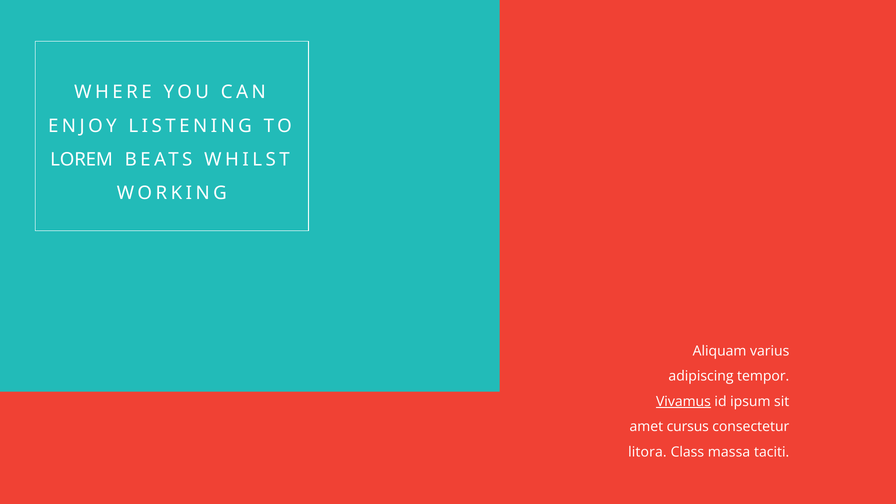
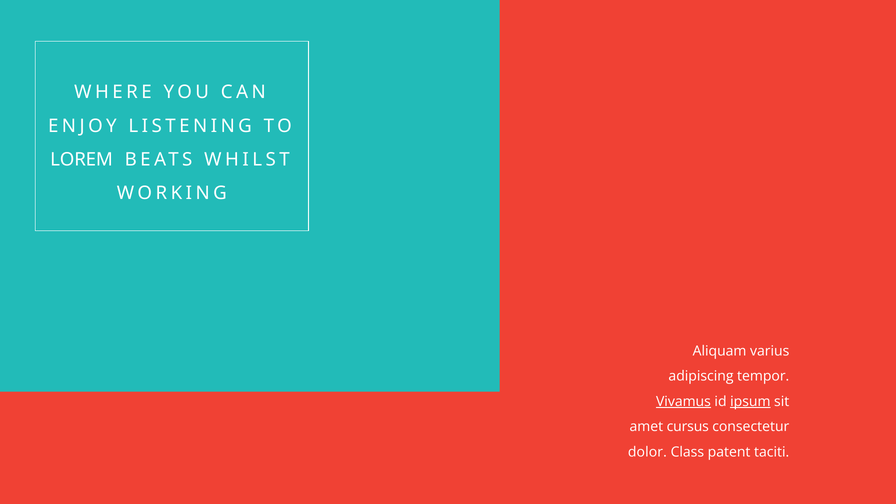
ipsum underline: none -> present
litora: litora -> dolor
massa: massa -> patent
